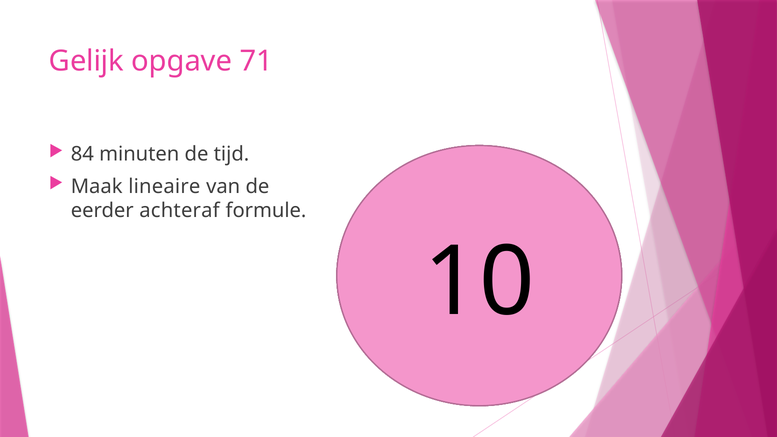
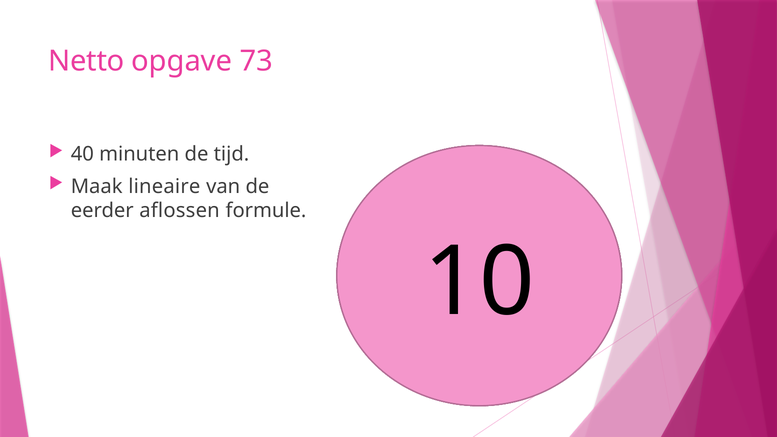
Gelijk: Gelijk -> Netto
71: 71 -> 73
84: 84 -> 40
achteraf: achteraf -> aflossen
